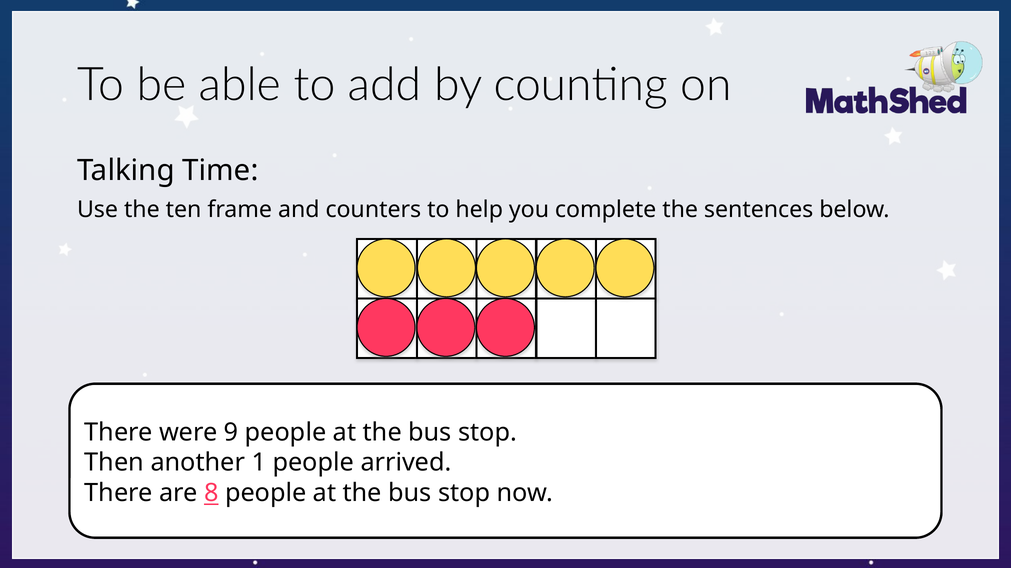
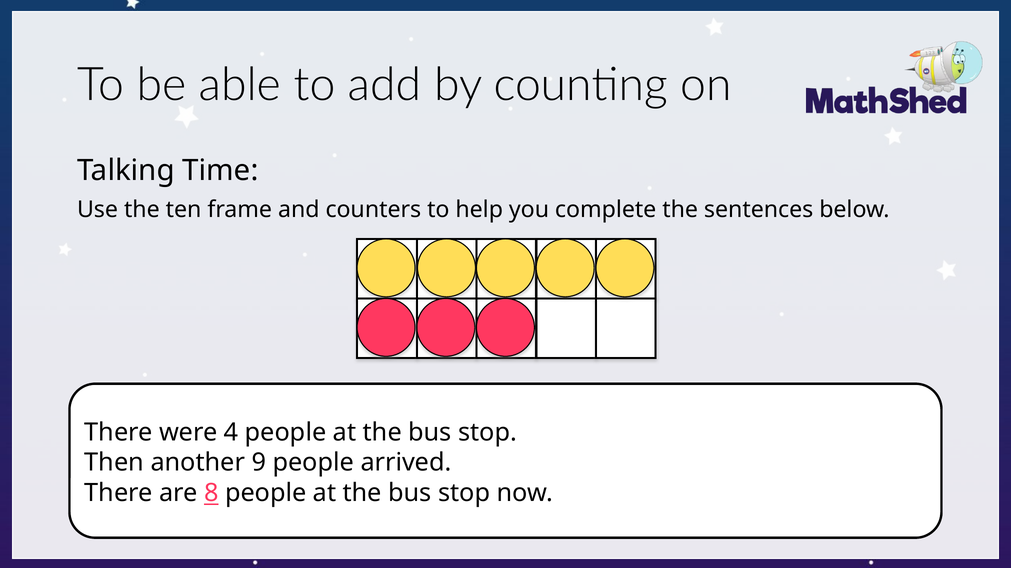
9: 9 -> 4
1: 1 -> 9
